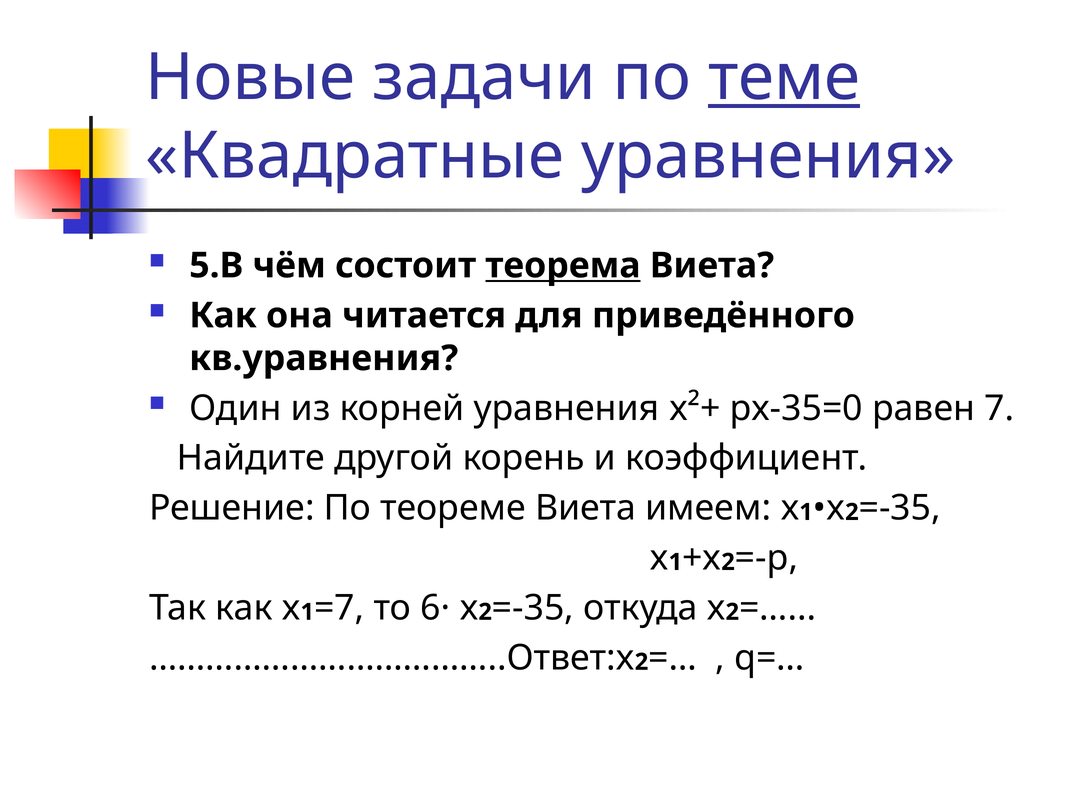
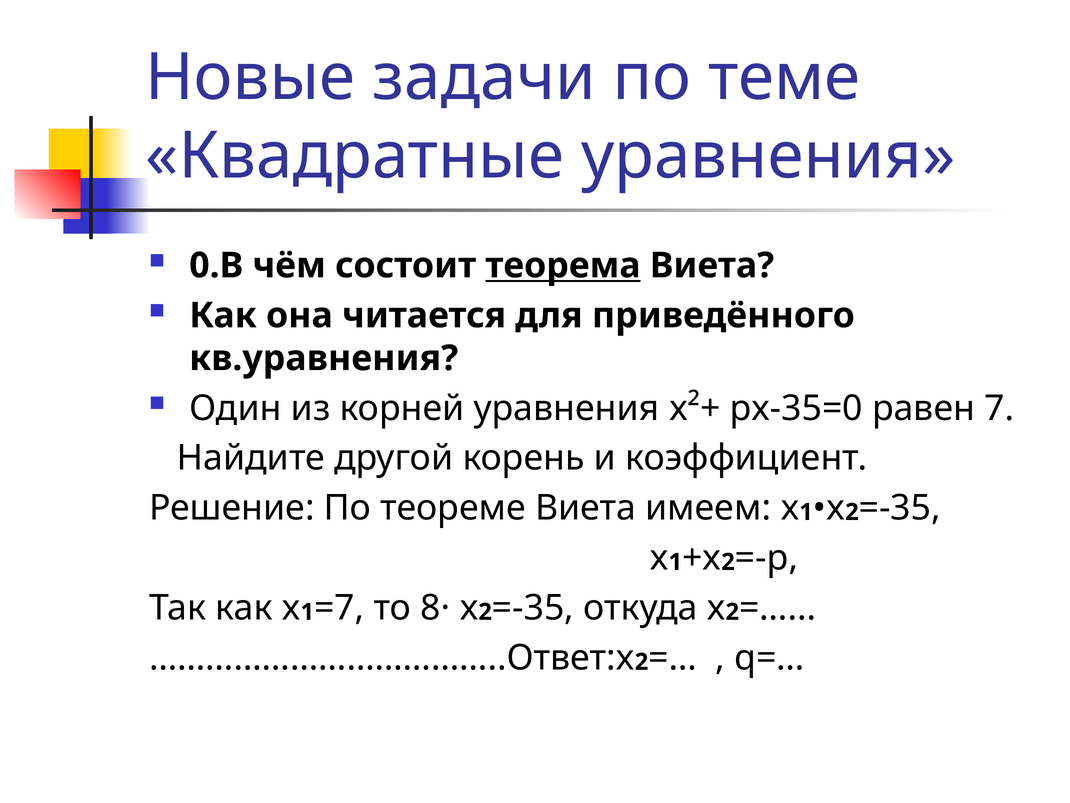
теме underline: present -> none
5.В: 5.В -> 0.В
6·: 6· -> 8·
